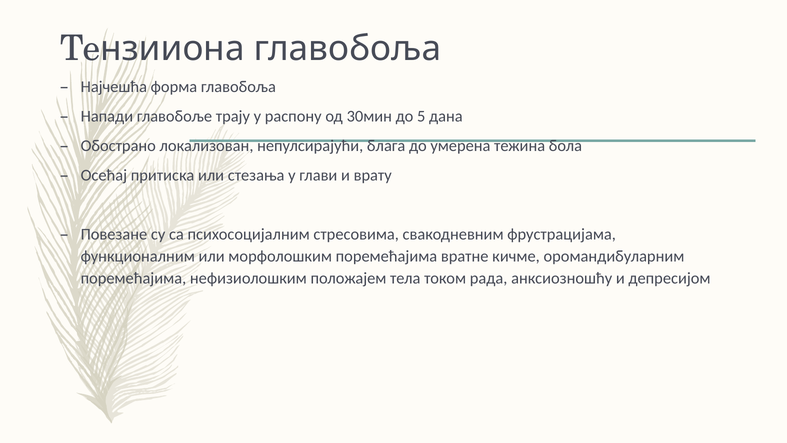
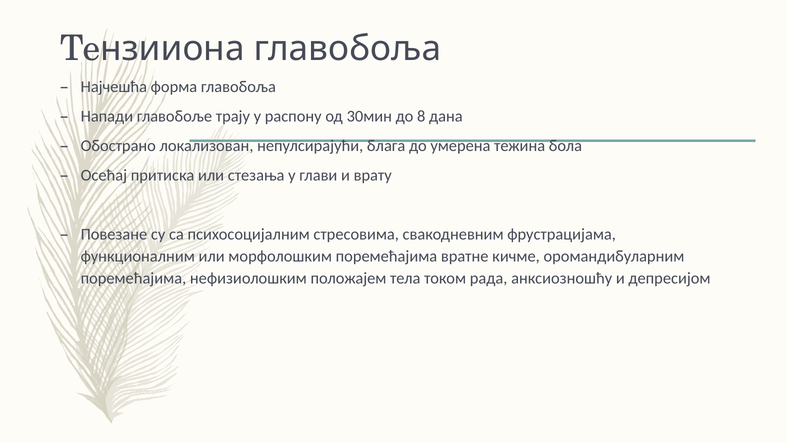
5: 5 -> 8
